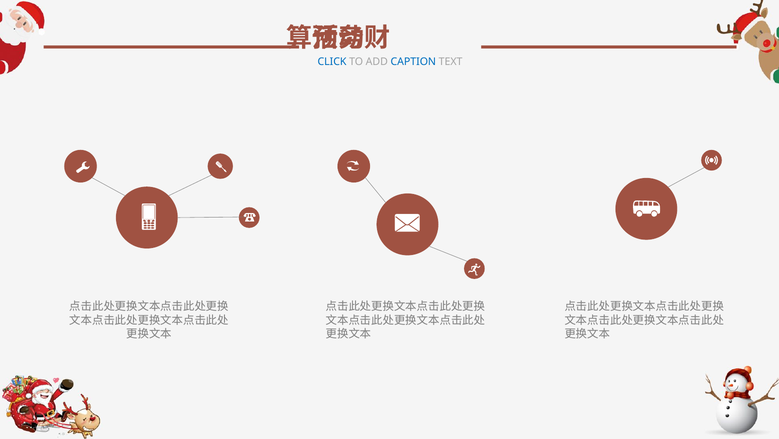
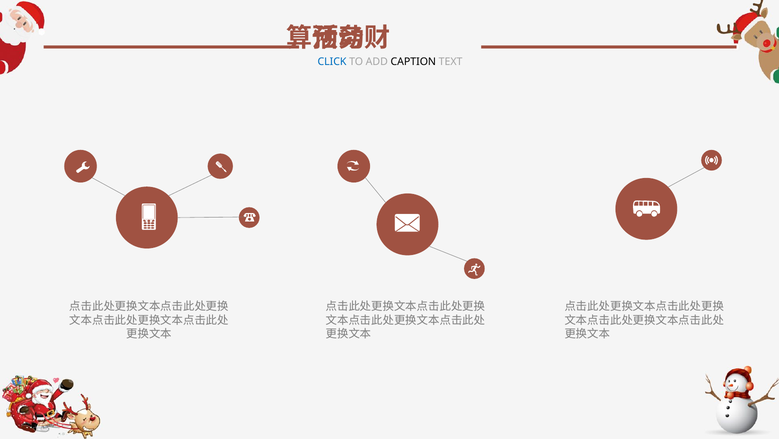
CAPTION colour: blue -> black
